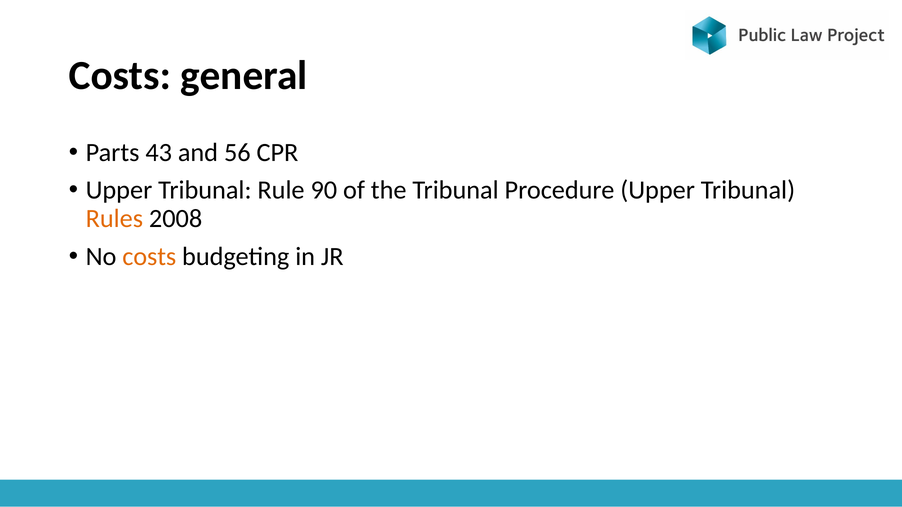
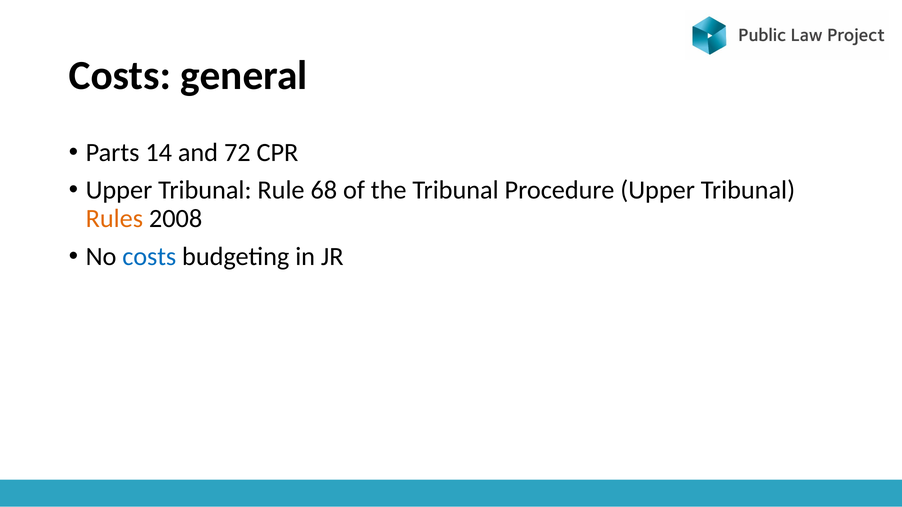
43: 43 -> 14
56: 56 -> 72
90: 90 -> 68
costs at (149, 257) colour: orange -> blue
